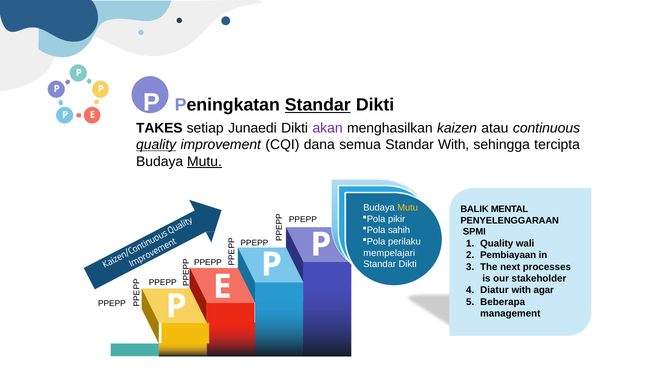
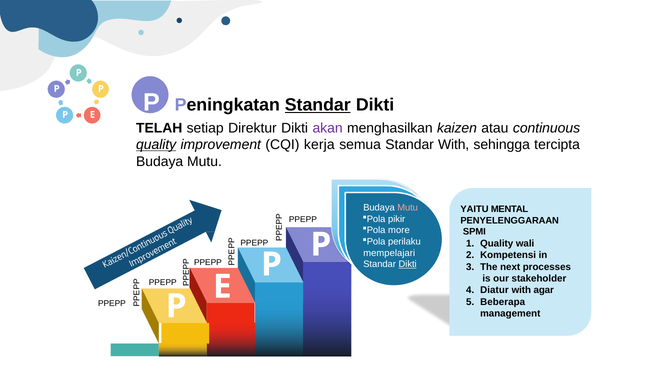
TAKES: TAKES -> TELAH
Junaedi: Junaedi -> Direktur
dana: dana -> kerja
Mutu at (205, 161) underline: present -> none
Mutu at (408, 208) colour: yellow -> pink
BALIK: BALIK -> YAITU
sahih: sahih -> more
Pembiayaan: Pembiayaan -> Kompetensi
Dikti at (408, 264) underline: none -> present
